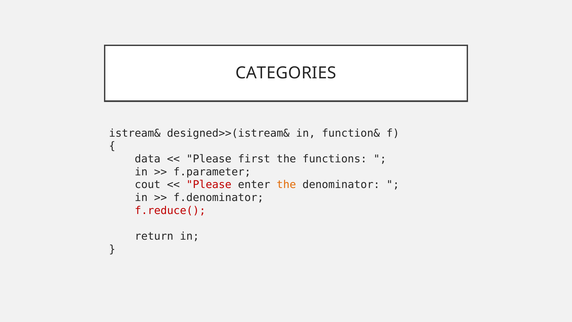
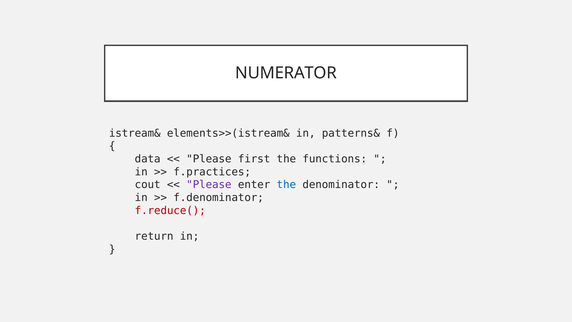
CATEGORIES: CATEGORIES -> NUMERATOR
designed>>(istream&: designed>>(istream& -> elements>>(istream&
function&: function& -> patterns&
f.parameter: f.parameter -> f.practices
Please at (209, 185) colour: red -> purple
the at (286, 185) colour: orange -> blue
